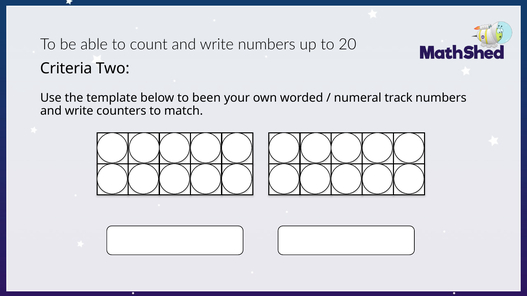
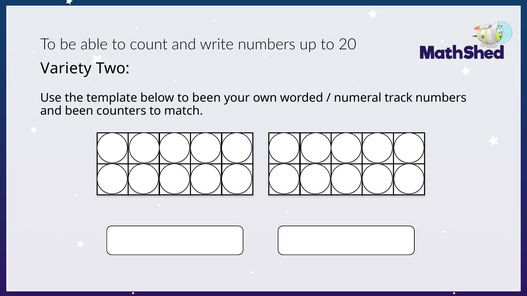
Criteria: Criteria -> Variety
write at (79, 111): write -> been
